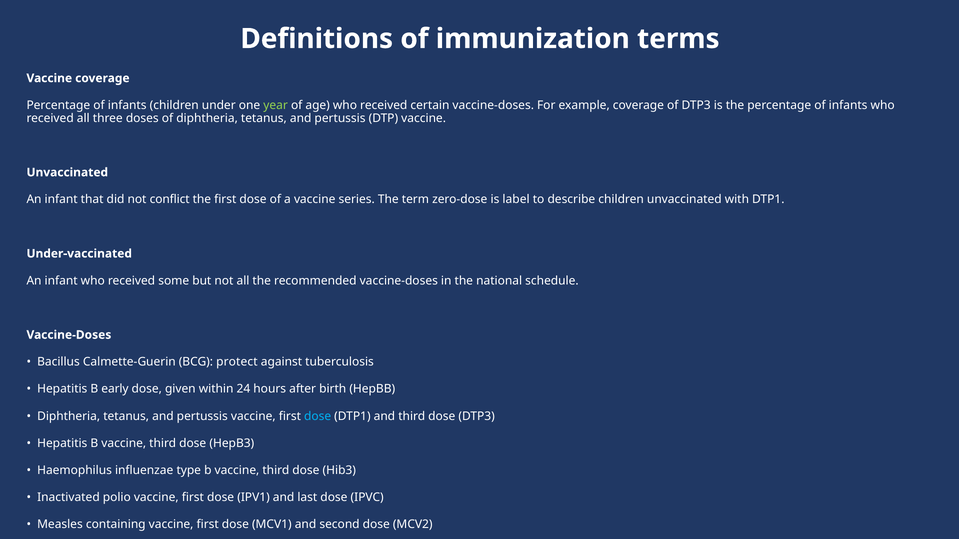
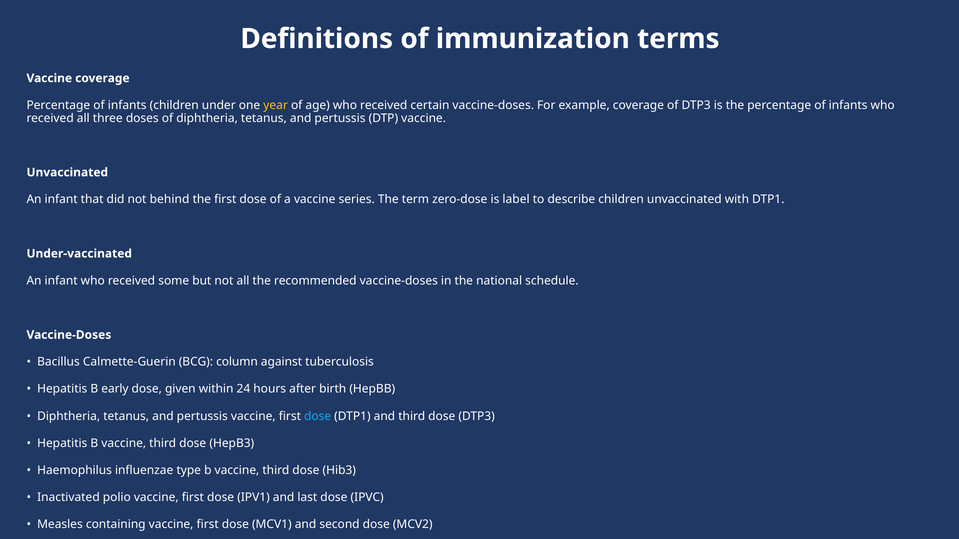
year colour: light green -> yellow
conflict: conflict -> behind
BCG protect: protect -> column
